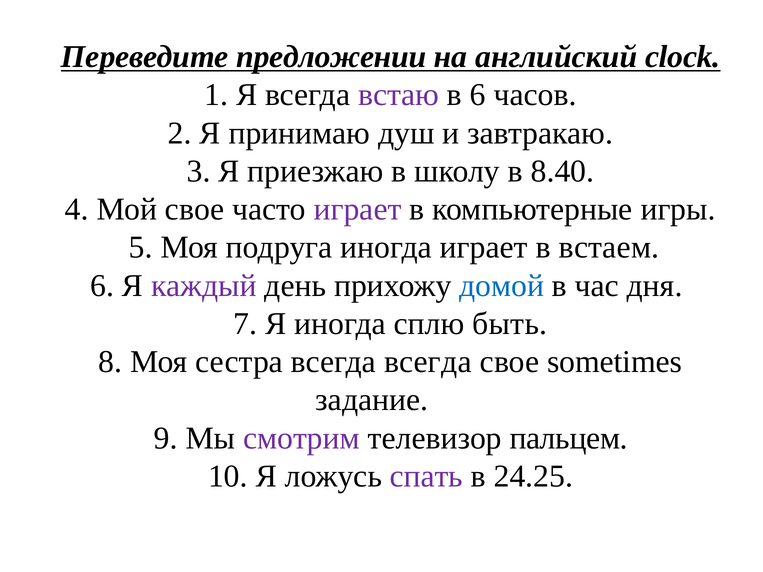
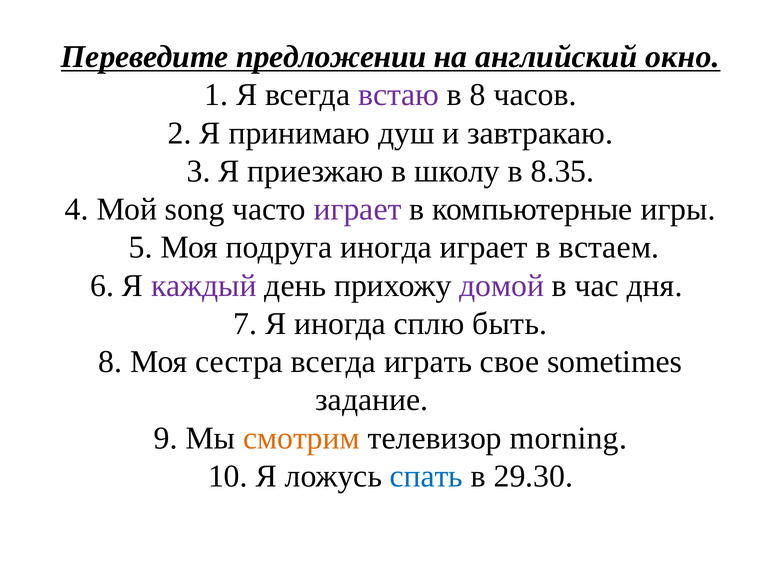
clock: clock -> окно
в 6: 6 -> 8
8.40: 8.40 -> 8.35
Мой свое: свое -> song
домой colour: blue -> purple
всегда всегда: всегда -> играть
смотрим colour: purple -> orange
пальцем: пальцем -> morning
спать colour: purple -> blue
24.25: 24.25 -> 29.30
